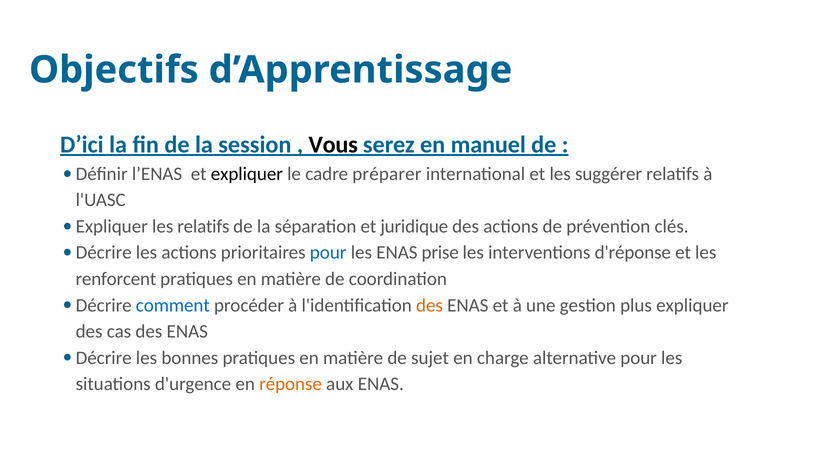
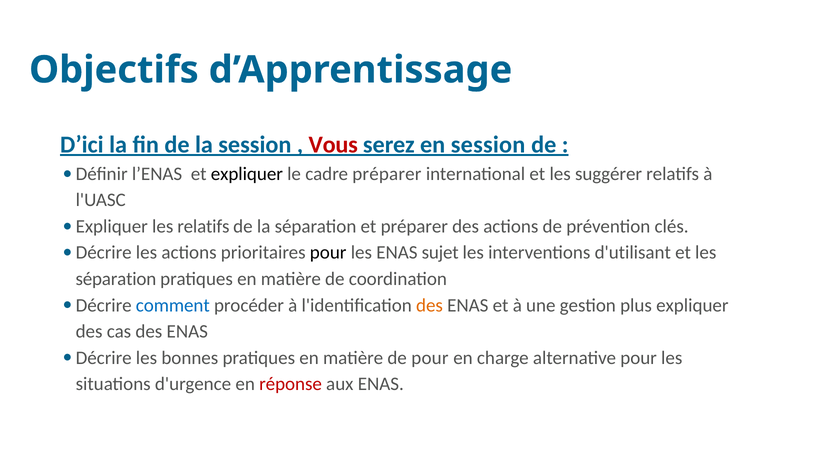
Vous colour: black -> red
en manuel: manuel -> session
et juridique: juridique -> préparer
pour at (328, 252) colour: blue -> black
prise: prise -> sujet
d'réponse: d'réponse -> d'utilisant
renforcent at (116, 279): renforcent -> séparation
de sujet: sujet -> pour
réponse colour: orange -> red
